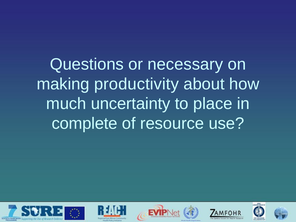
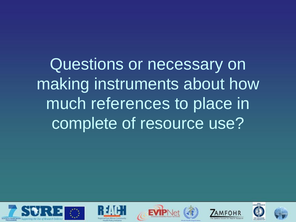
productivity: productivity -> instruments
uncertainty: uncertainty -> references
